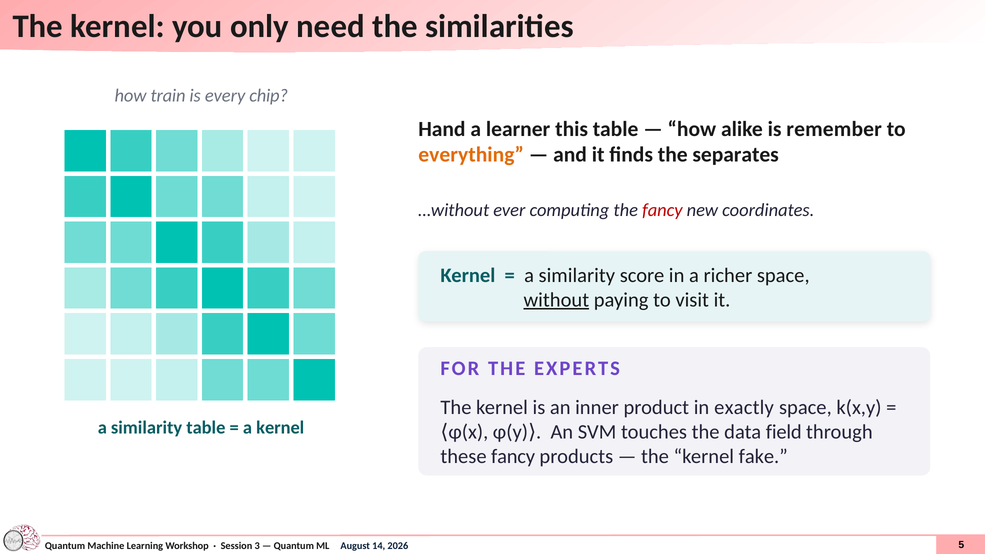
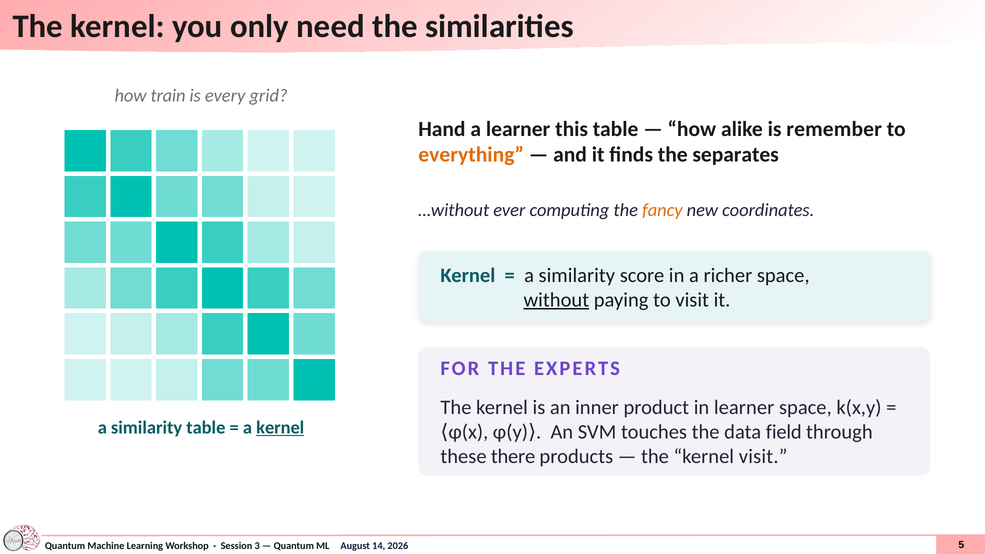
chip: chip -> grid
fancy at (662, 210) colour: red -> orange
in exactly: exactly -> learner
kernel at (280, 428) underline: none -> present
these fancy: fancy -> there
kernel fake: fake -> visit
